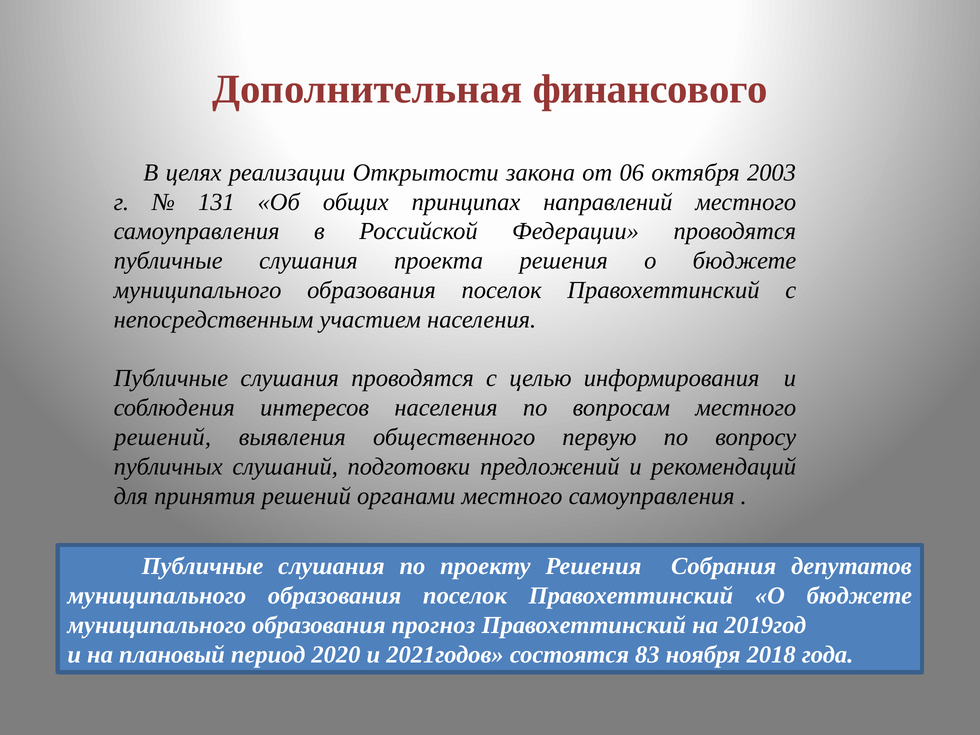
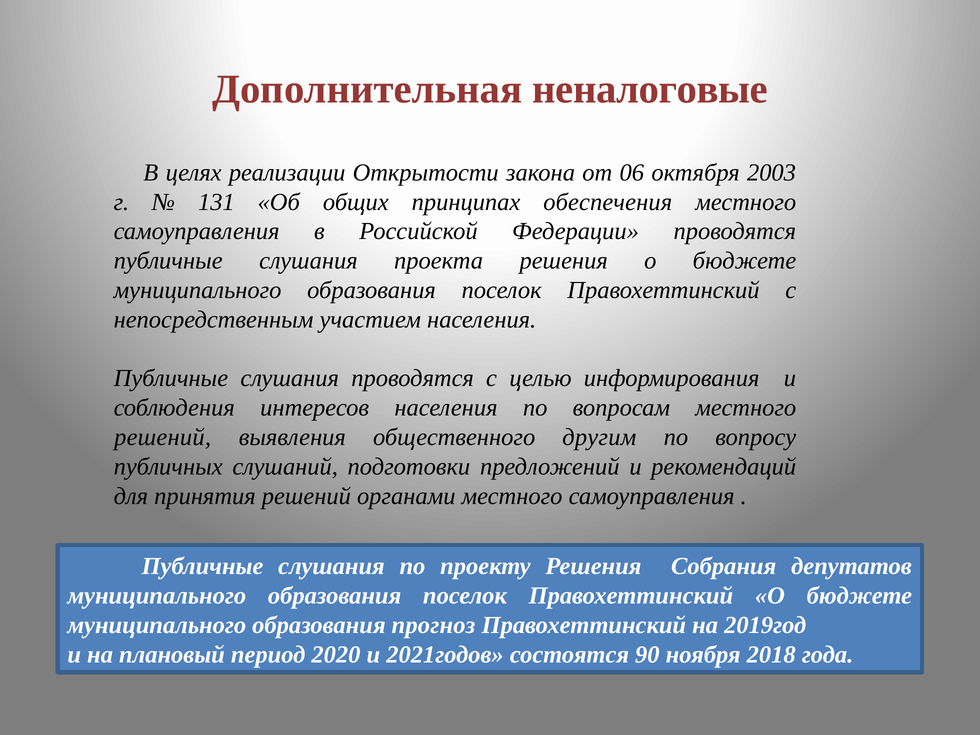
финансового: финансового -> неналоговые
направлений: направлений -> обеспечения
первую: первую -> другим
83: 83 -> 90
